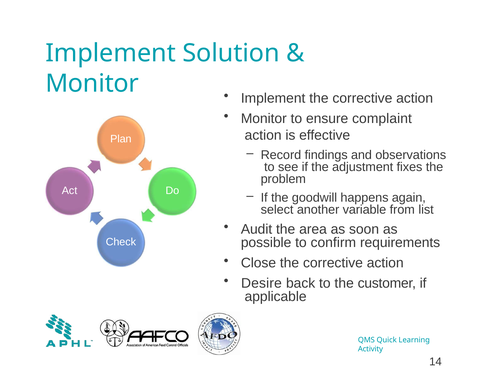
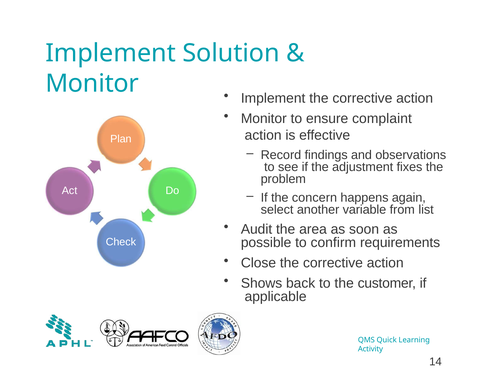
goodwill: goodwill -> concern
Desire: Desire -> Shows
